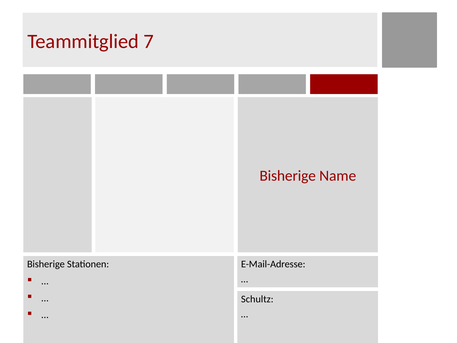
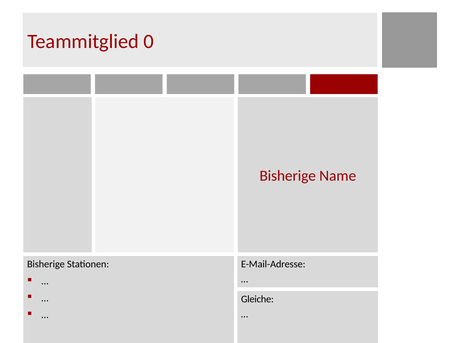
7: 7 -> 0
Schultz: Schultz -> Gleiche
